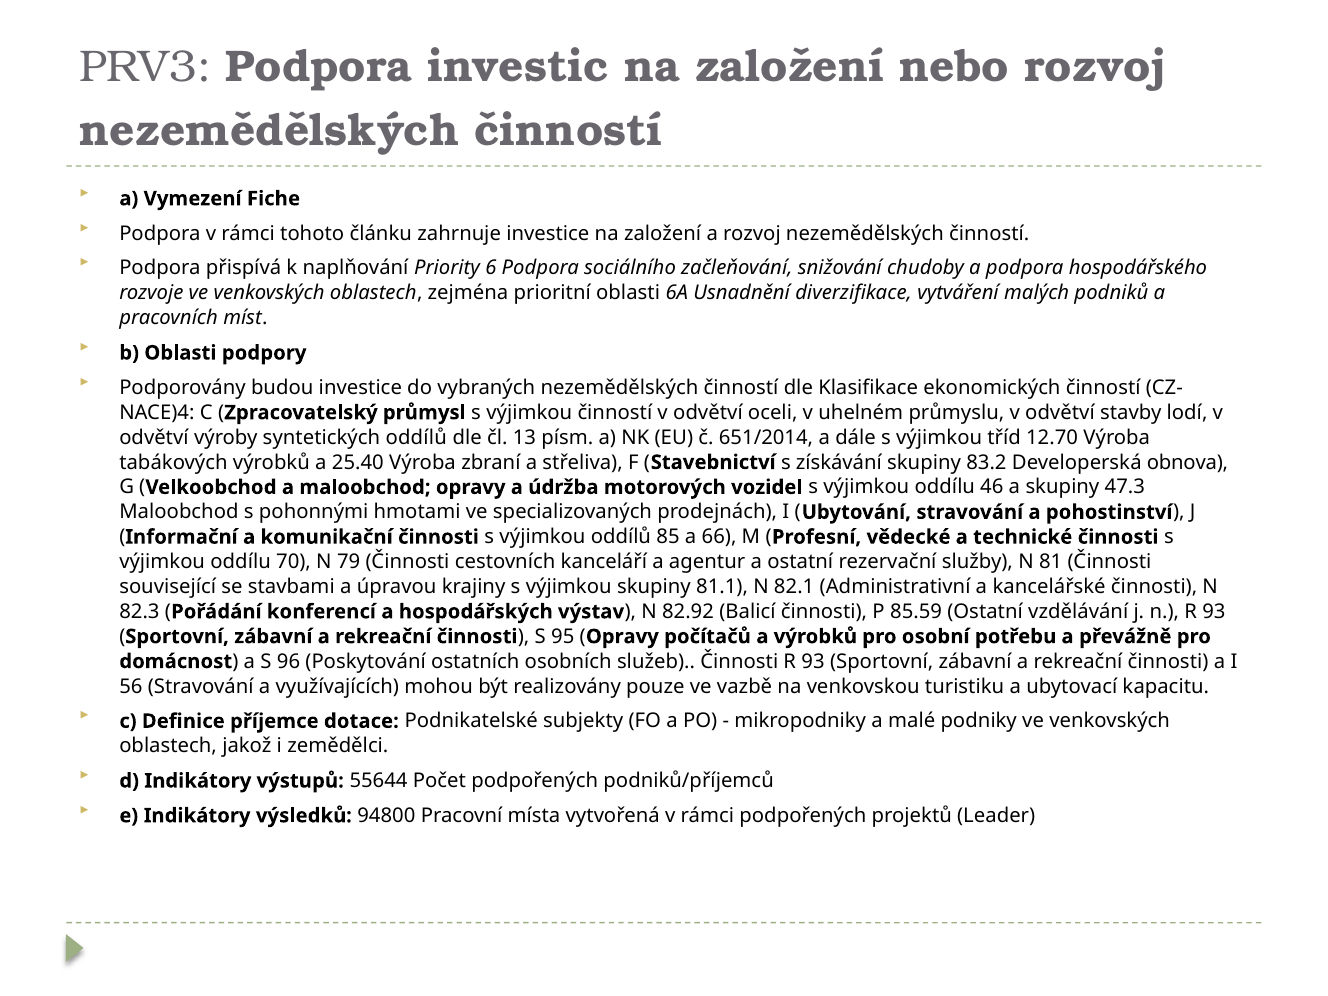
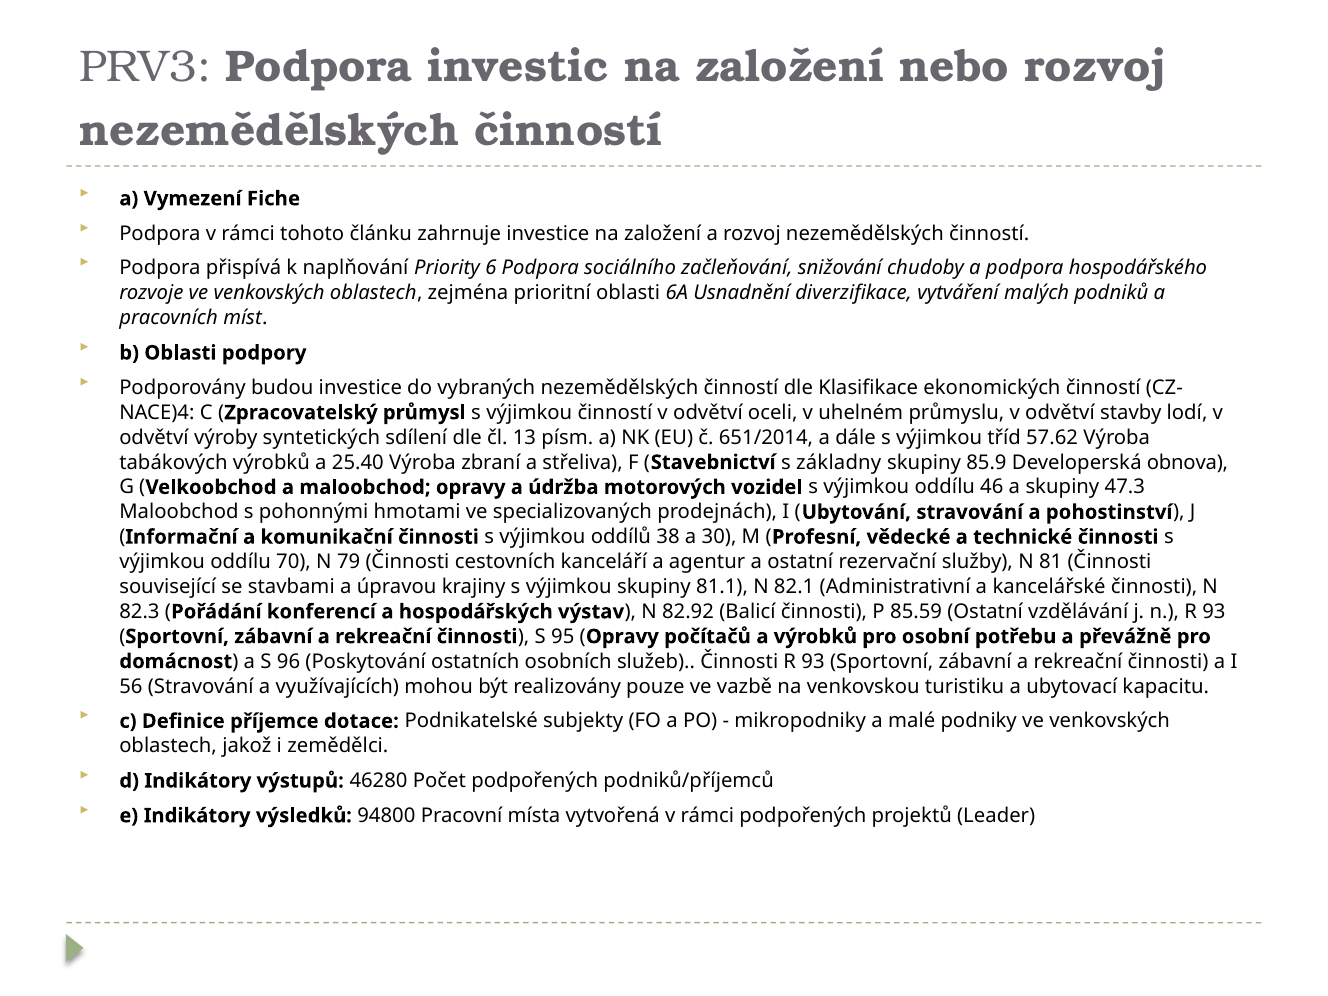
syntetických oddílů: oddílů -> sdílení
12.70: 12.70 -> 57.62
získávání: získávání -> základny
83.2: 83.2 -> 85.9
85: 85 -> 38
66: 66 -> 30
55644: 55644 -> 46280
